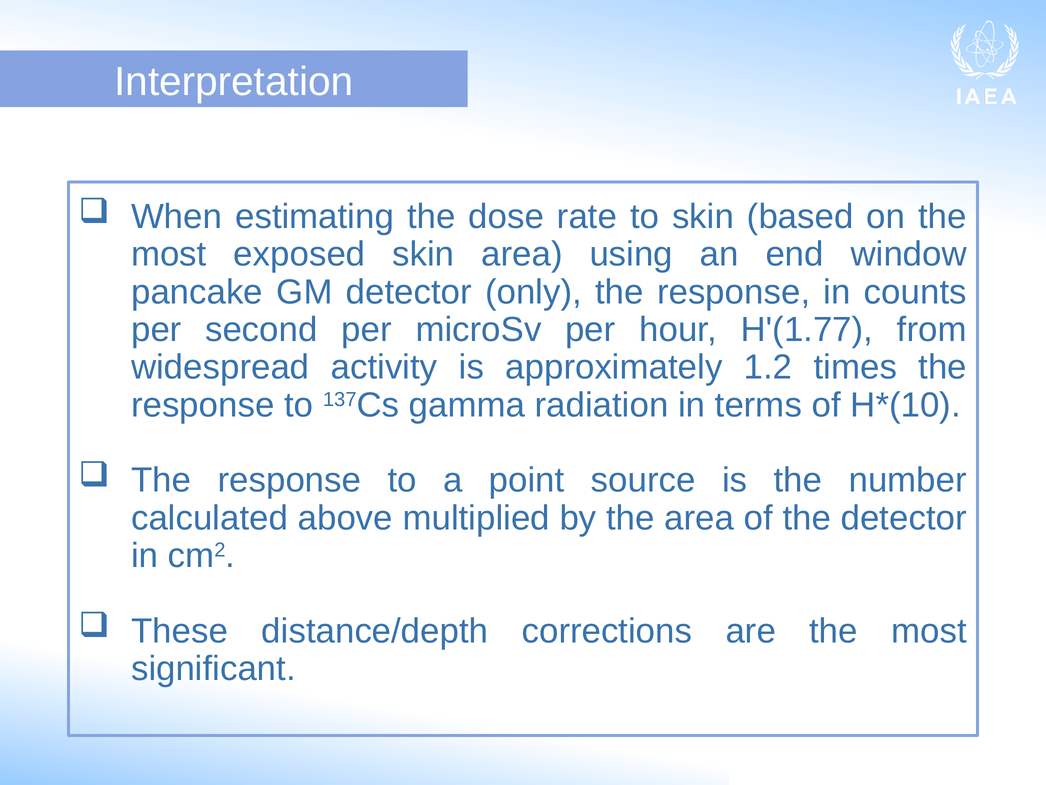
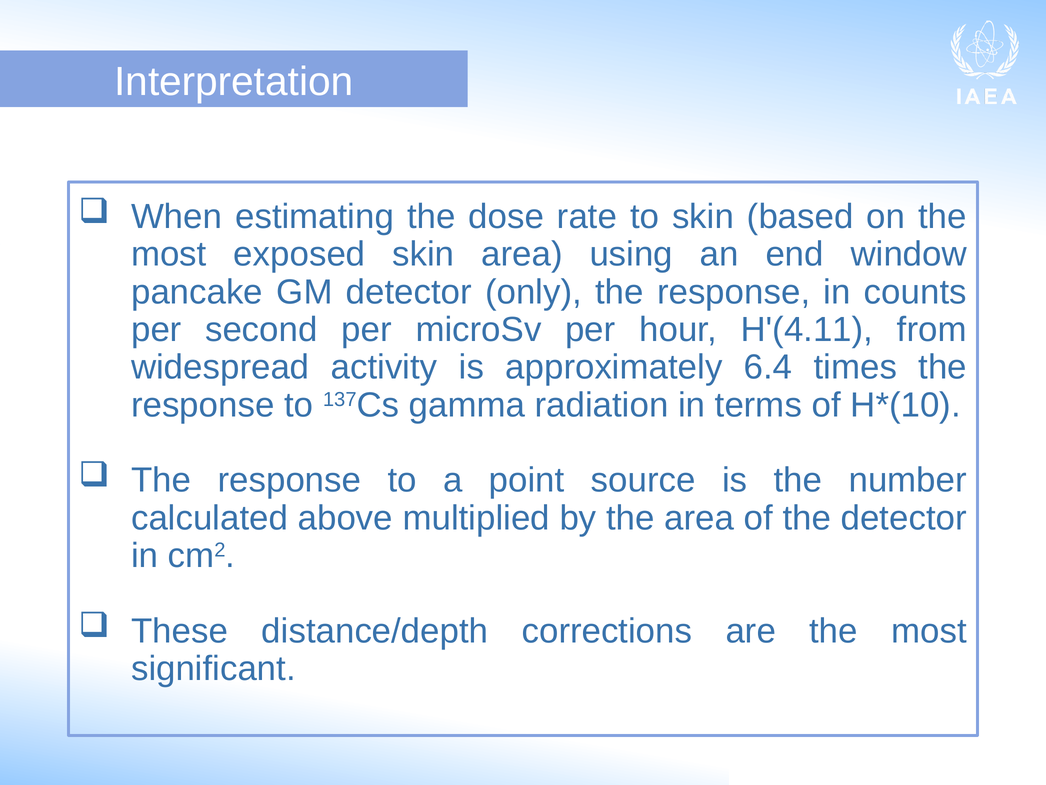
H'(1.77: H'(1.77 -> H'(4.11
1.2: 1.2 -> 6.4
